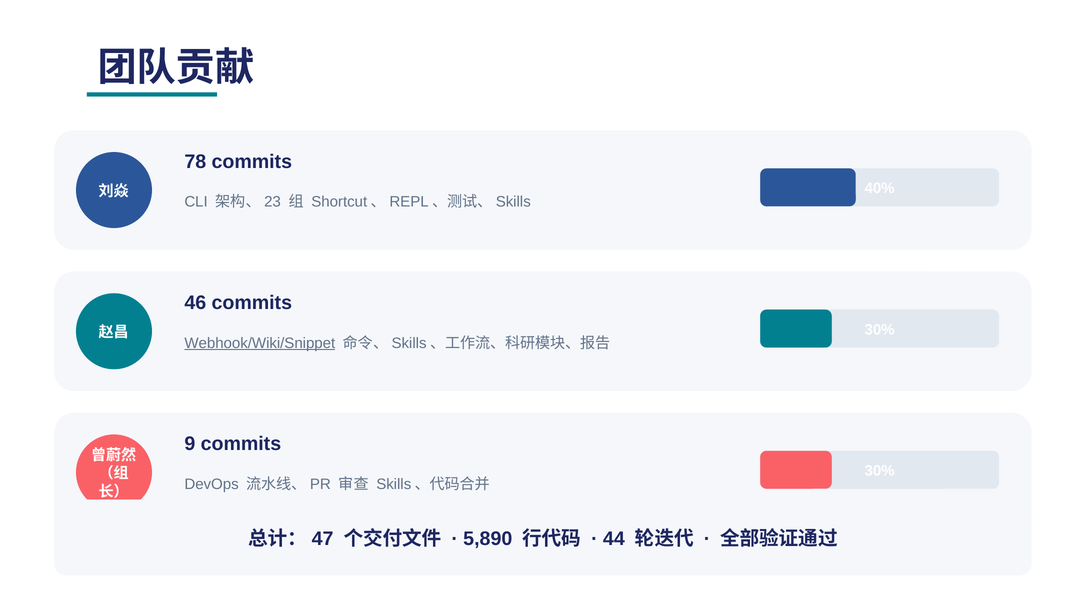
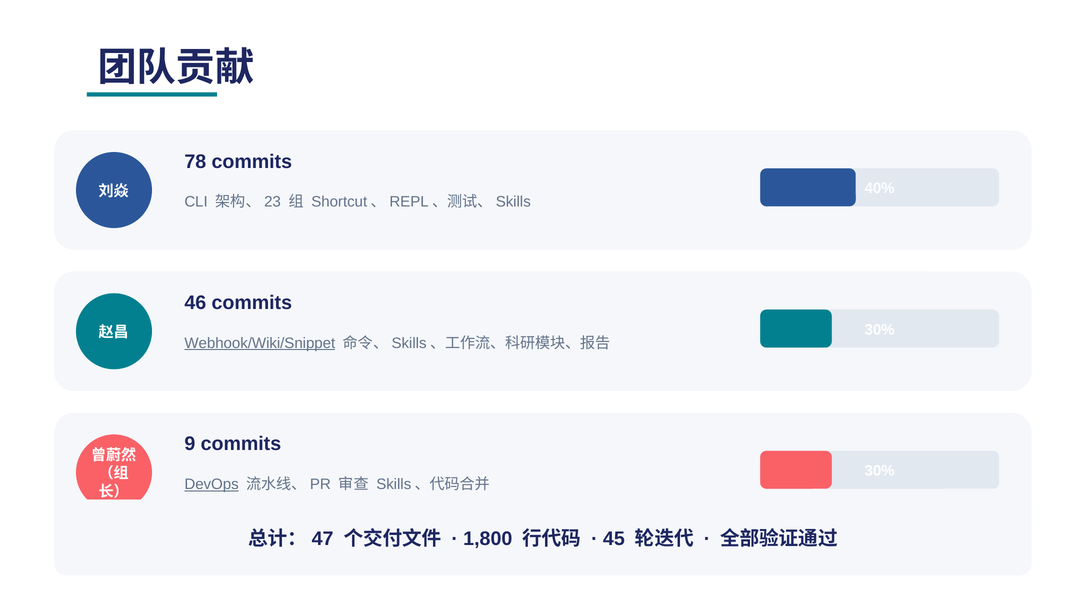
DevOps underline: none -> present
5,890: 5,890 -> 1,800
44: 44 -> 45
